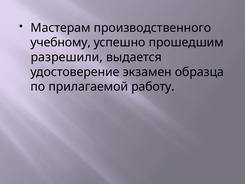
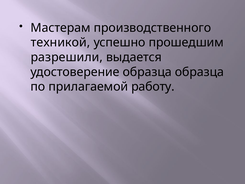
учебному: учебному -> техникой
удостоверение экзамен: экзамен -> образца
